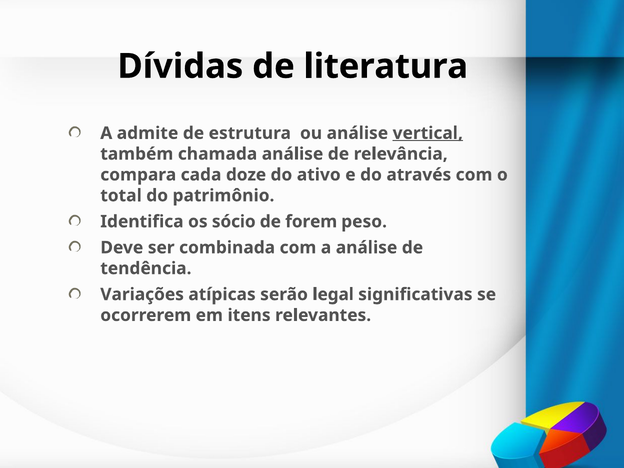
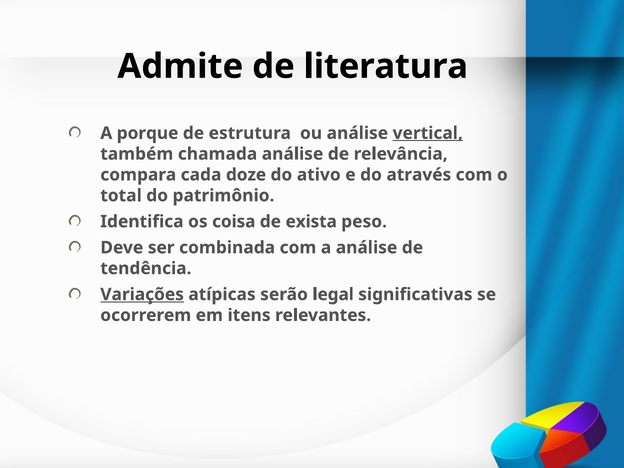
Dívidas: Dívidas -> Admite
admite: admite -> porque
sócio: sócio -> coisa
forem: forem -> exista
Variações underline: none -> present
